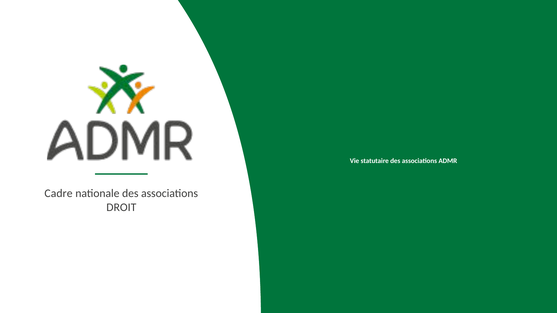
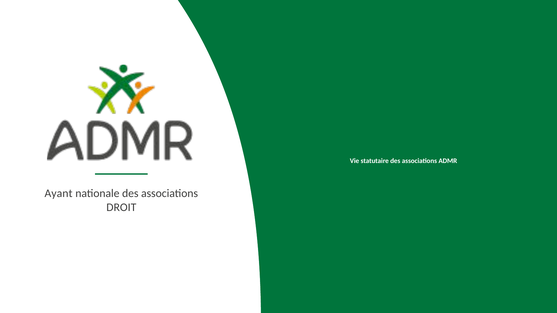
Cadre: Cadre -> Ayant
